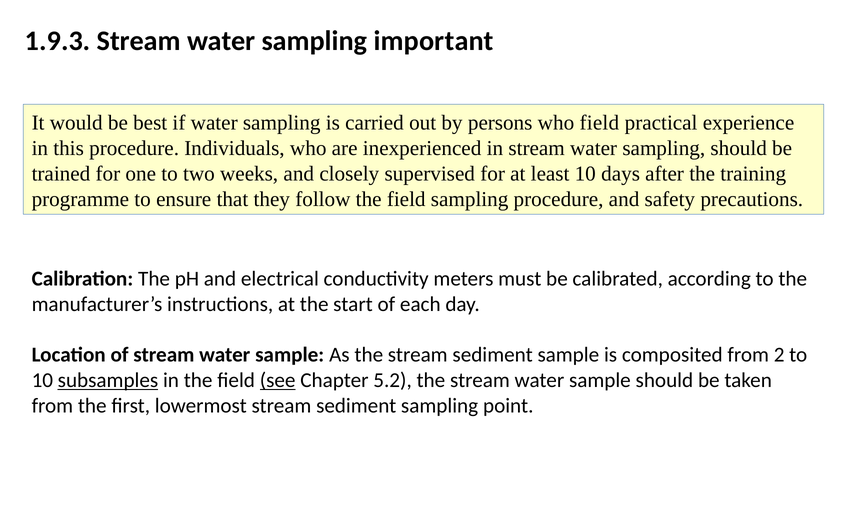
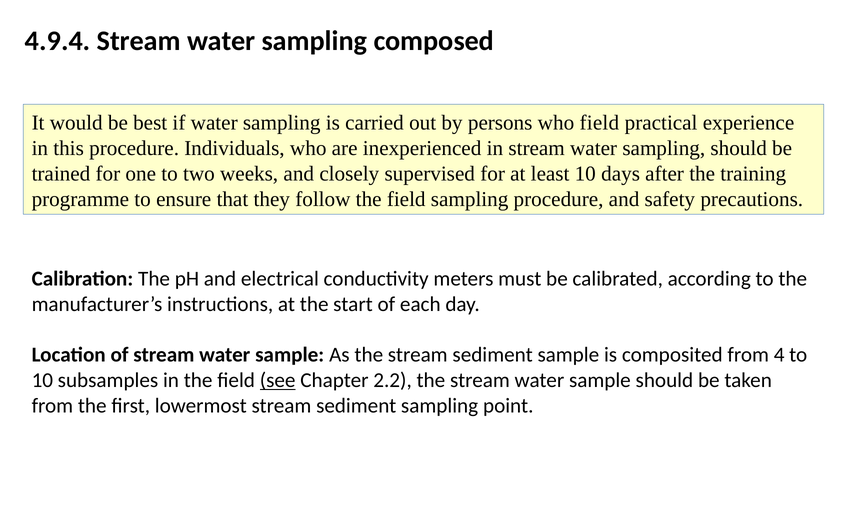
1.9.3: 1.9.3 -> 4.9.4
important: important -> composed
2: 2 -> 4
subsamples underline: present -> none
5.2: 5.2 -> 2.2
